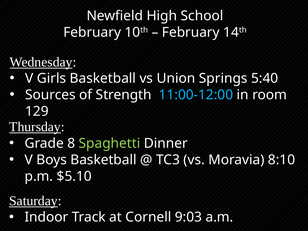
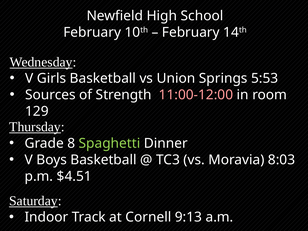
5:40: 5:40 -> 5:53
11:00-12:00 colour: light blue -> pink
8:10: 8:10 -> 8:03
$5.10: $5.10 -> $4.51
9:03: 9:03 -> 9:13
